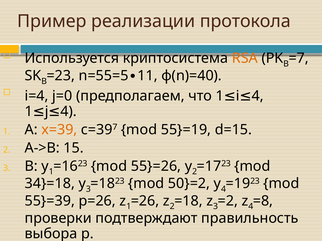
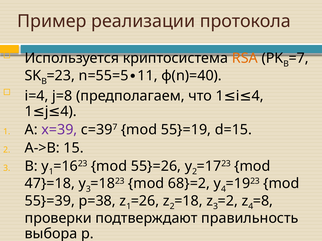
j=0: j=0 -> j=8
x=39 colour: orange -> purple
34}=18: 34}=18 -> 47}=18
50}=2: 50}=2 -> 68}=2
p=26: p=26 -> p=38
